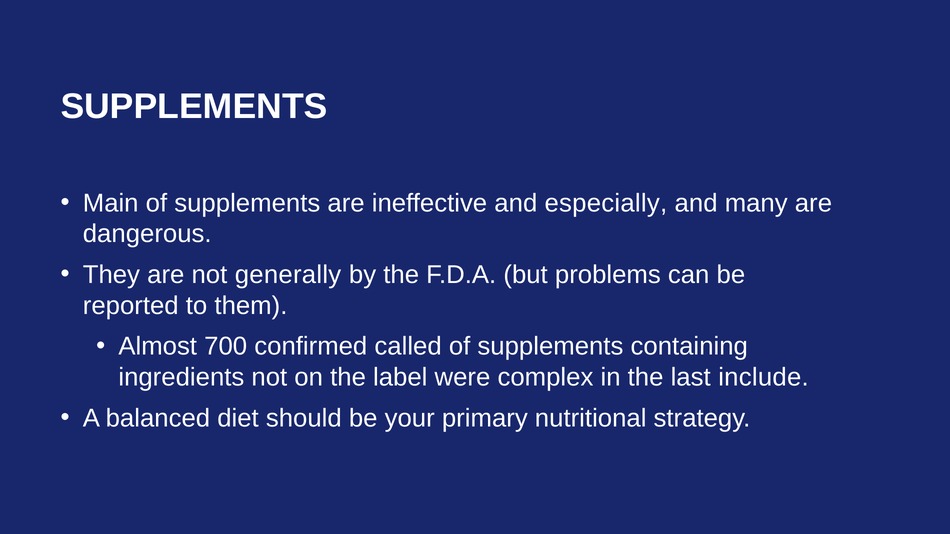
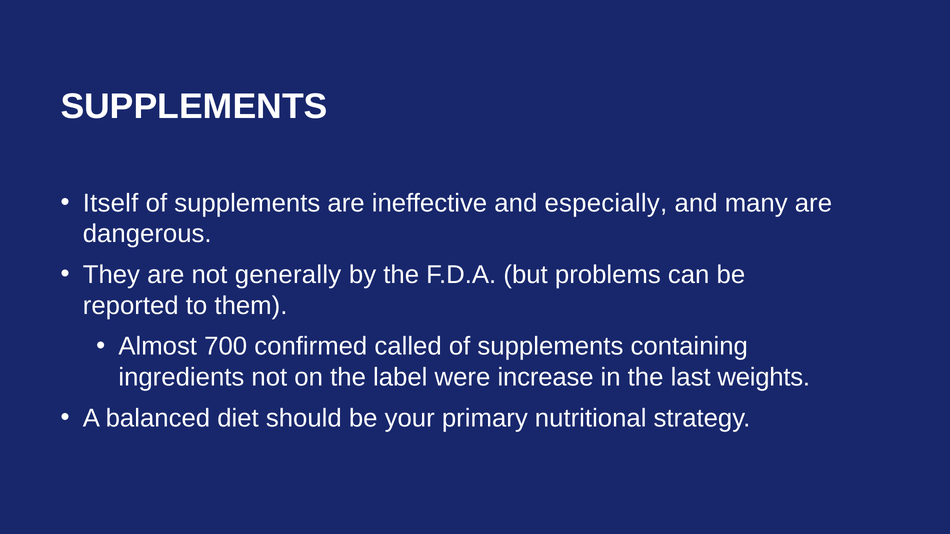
Main: Main -> Itself
complex: complex -> increase
include: include -> weights
